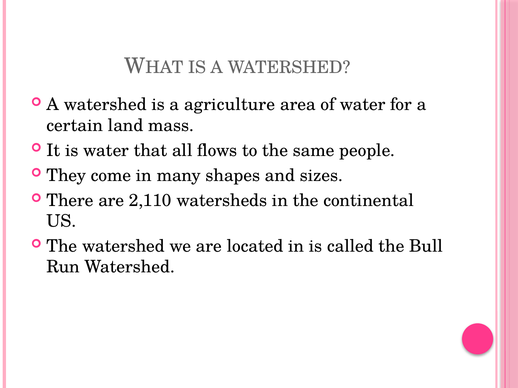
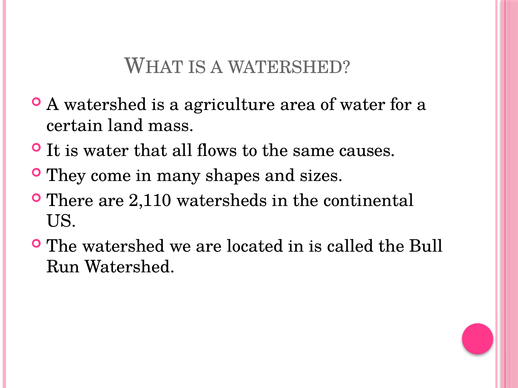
people: people -> causes
